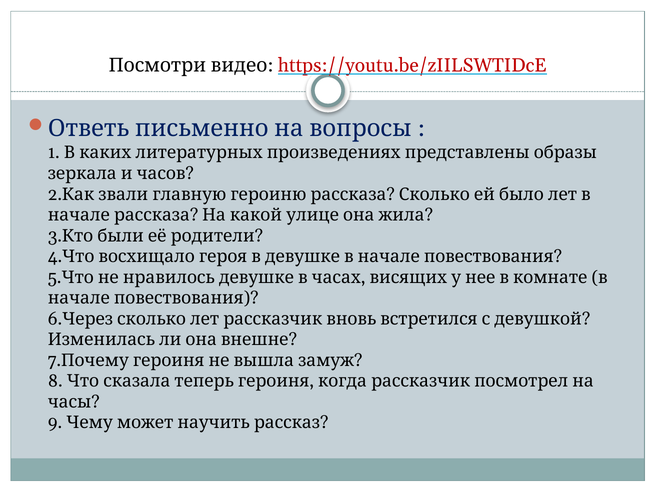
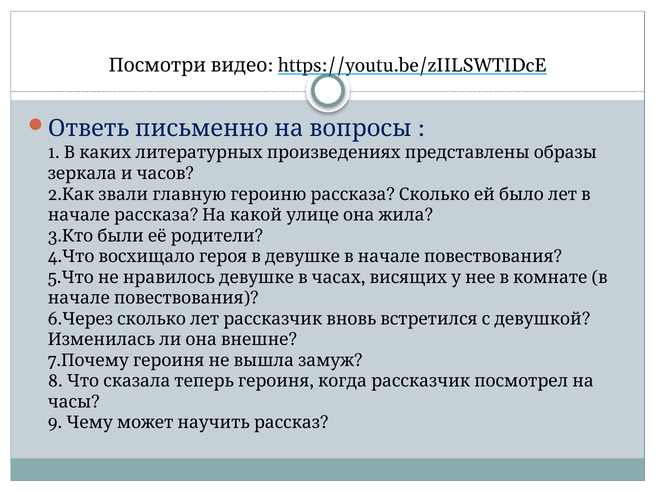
https://youtu.be/zIILSWTIDcE colour: red -> black
